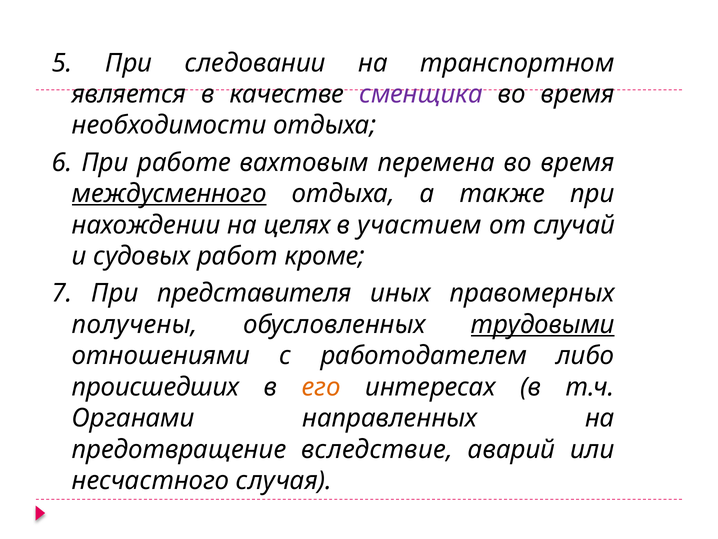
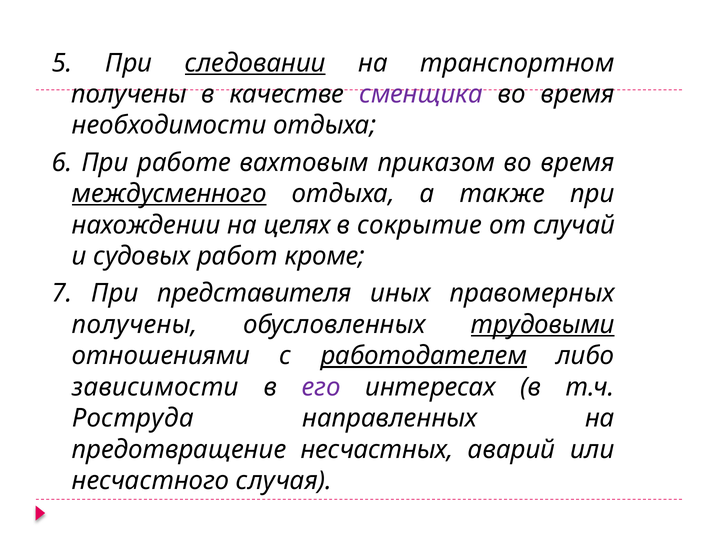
следовании underline: none -> present
является at (129, 94): является -> получены
перемена: перемена -> приказом
участием: участием -> сокрытие
работодателем underline: none -> present
происшедших: происшедших -> зависимости
его colour: orange -> purple
Органами: Органами -> Роструда
вследствие: вследствие -> несчастных
